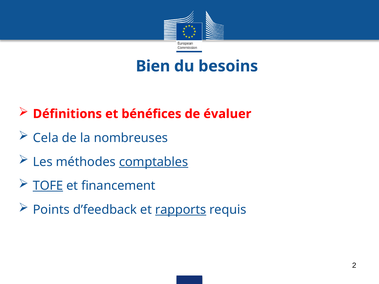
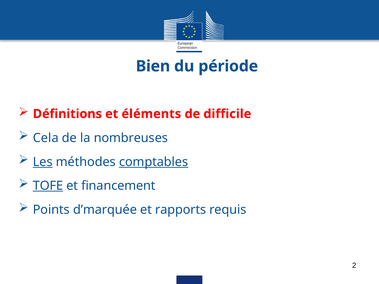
besoins: besoins -> période
bénéfices: bénéfices -> éléments
évaluer: évaluer -> difficile
Les underline: none -> present
d’feedback: d’feedback -> d’marquée
rapports underline: present -> none
